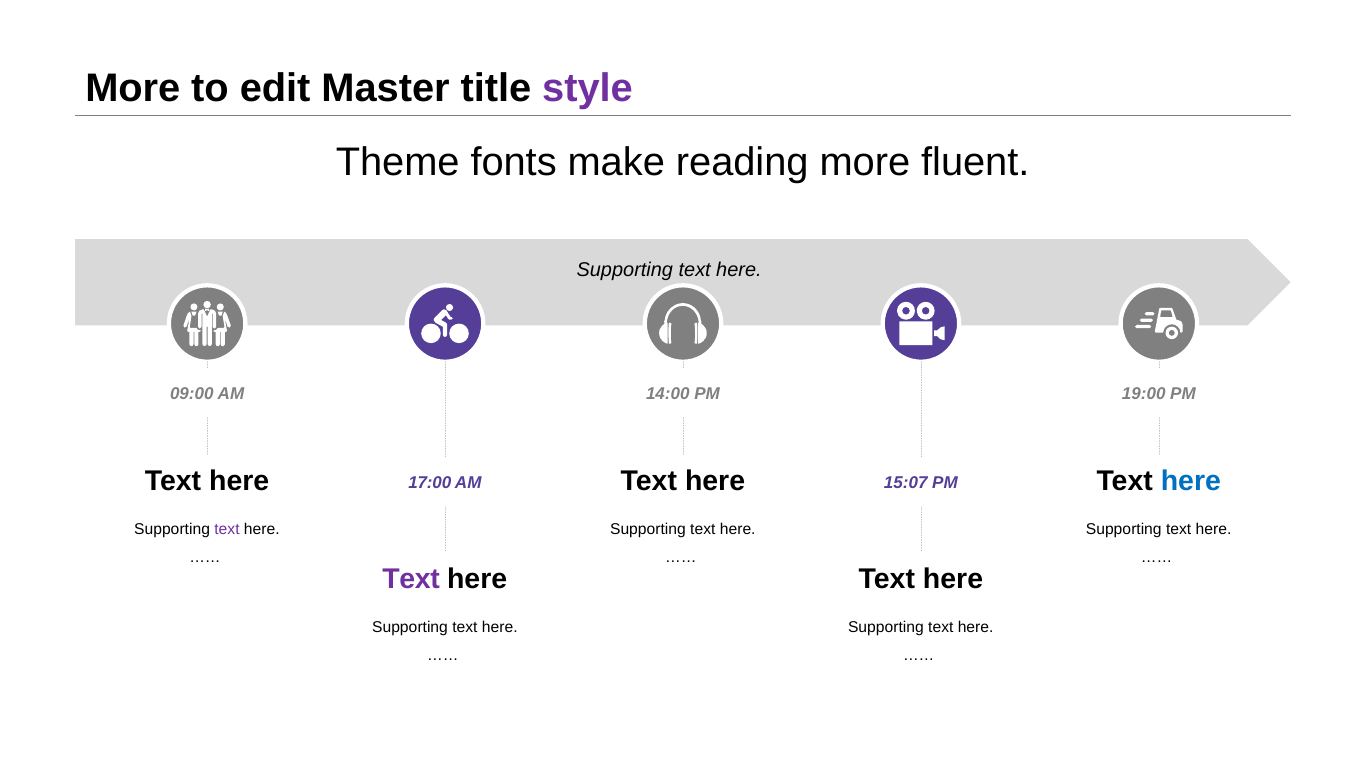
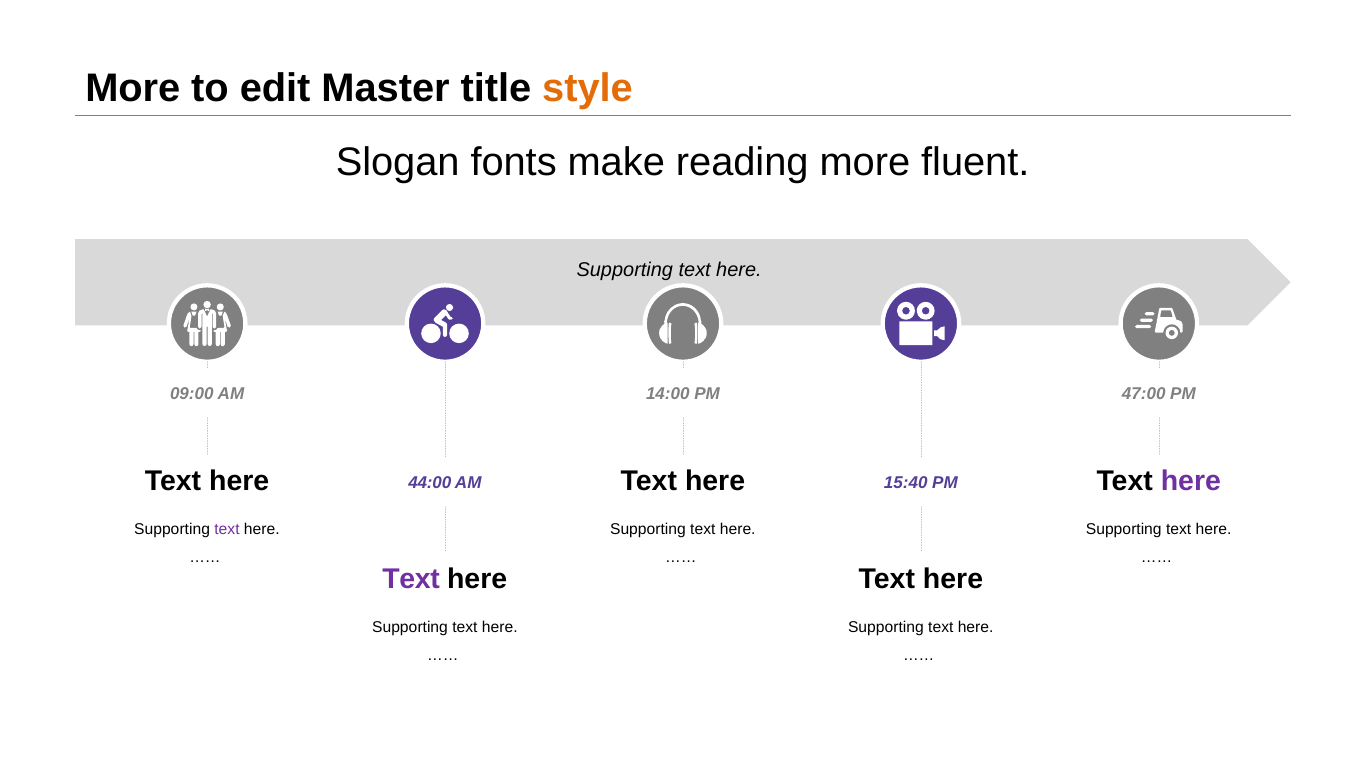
style colour: purple -> orange
Theme: Theme -> Slogan
19:00: 19:00 -> 47:00
here at (1191, 482) colour: blue -> purple
17:00: 17:00 -> 44:00
15:07: 15:07 -> 15:40
